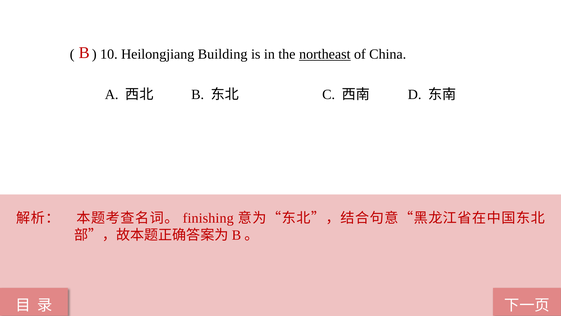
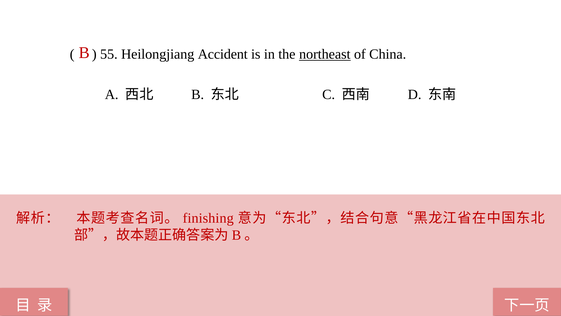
10: 10 -> 55
Building: Building -> Accident
